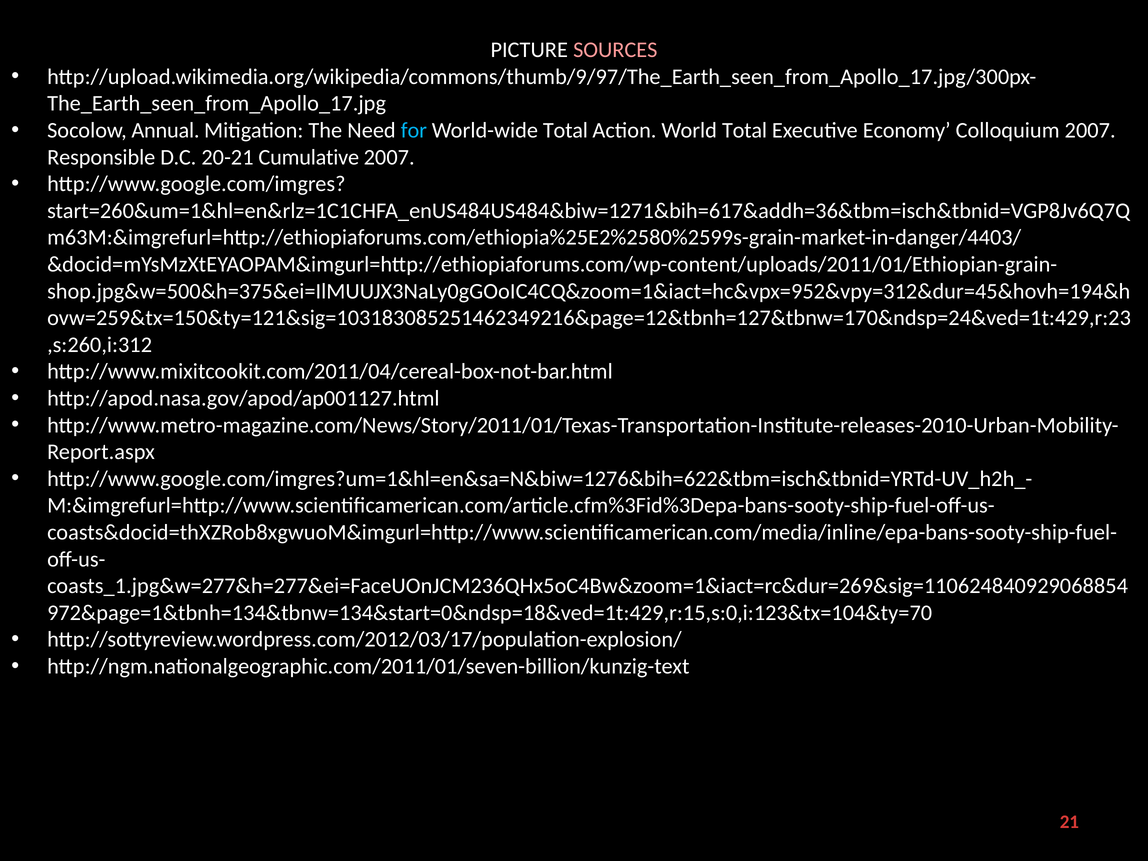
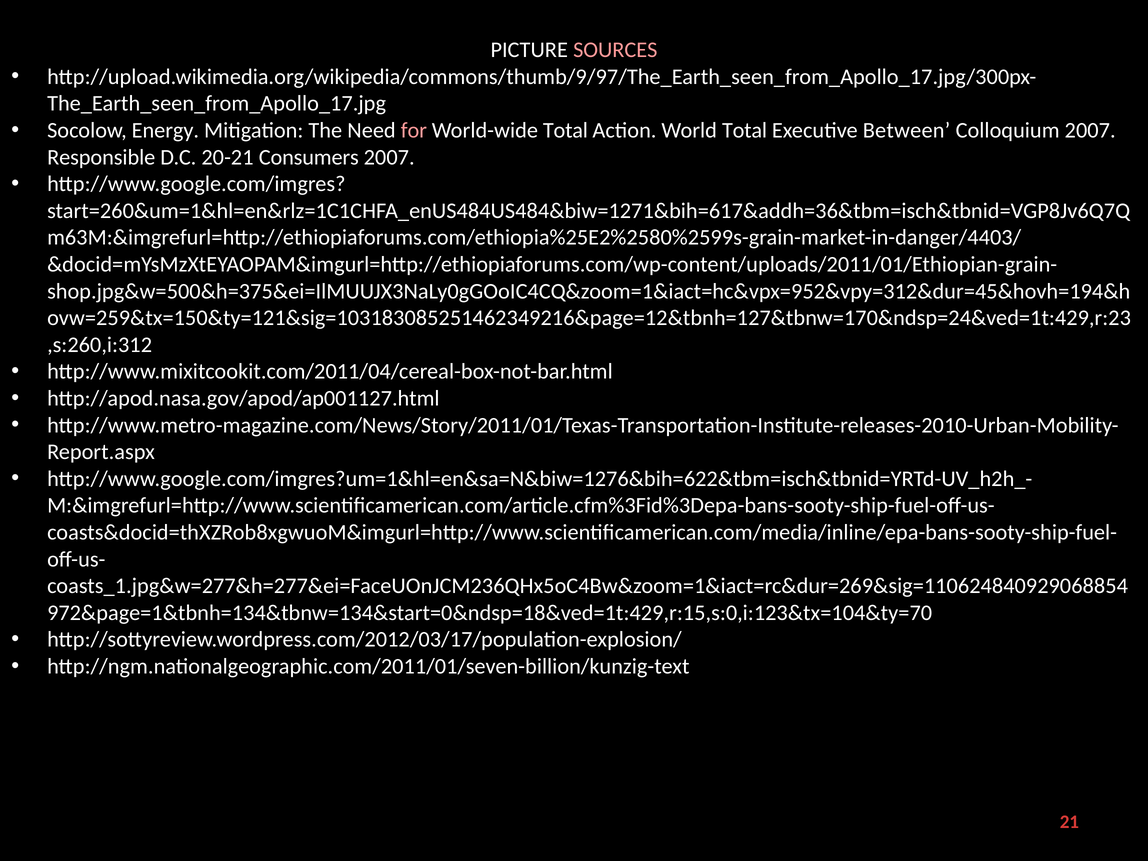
Annual: Annual -> Energy
for colour: light blue -> pink
Economy: Economy -> Between
Cumulative: Cumulative -> Consumers
